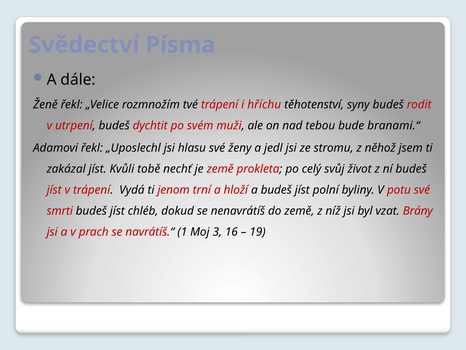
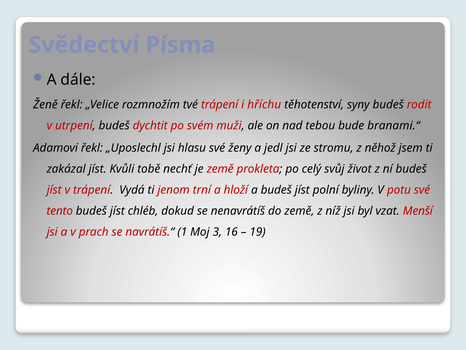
smrti: smrti -> tento
Brány: Brány -> Menší
